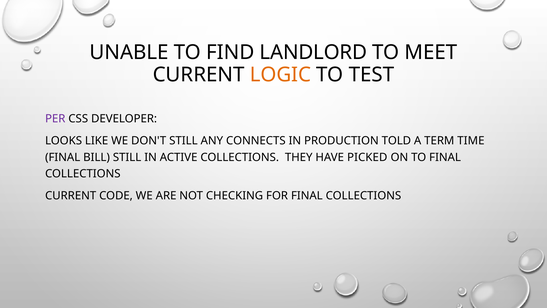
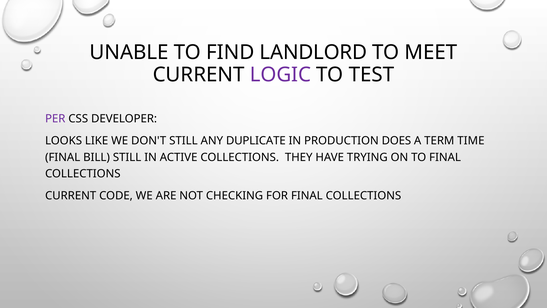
LOGIC colour: orange -> purple
CONNECTS: CONNECTS -> DUPLICATE
TOLD: TOLD -> DOES
PICKED: PICKED -> TRYING
